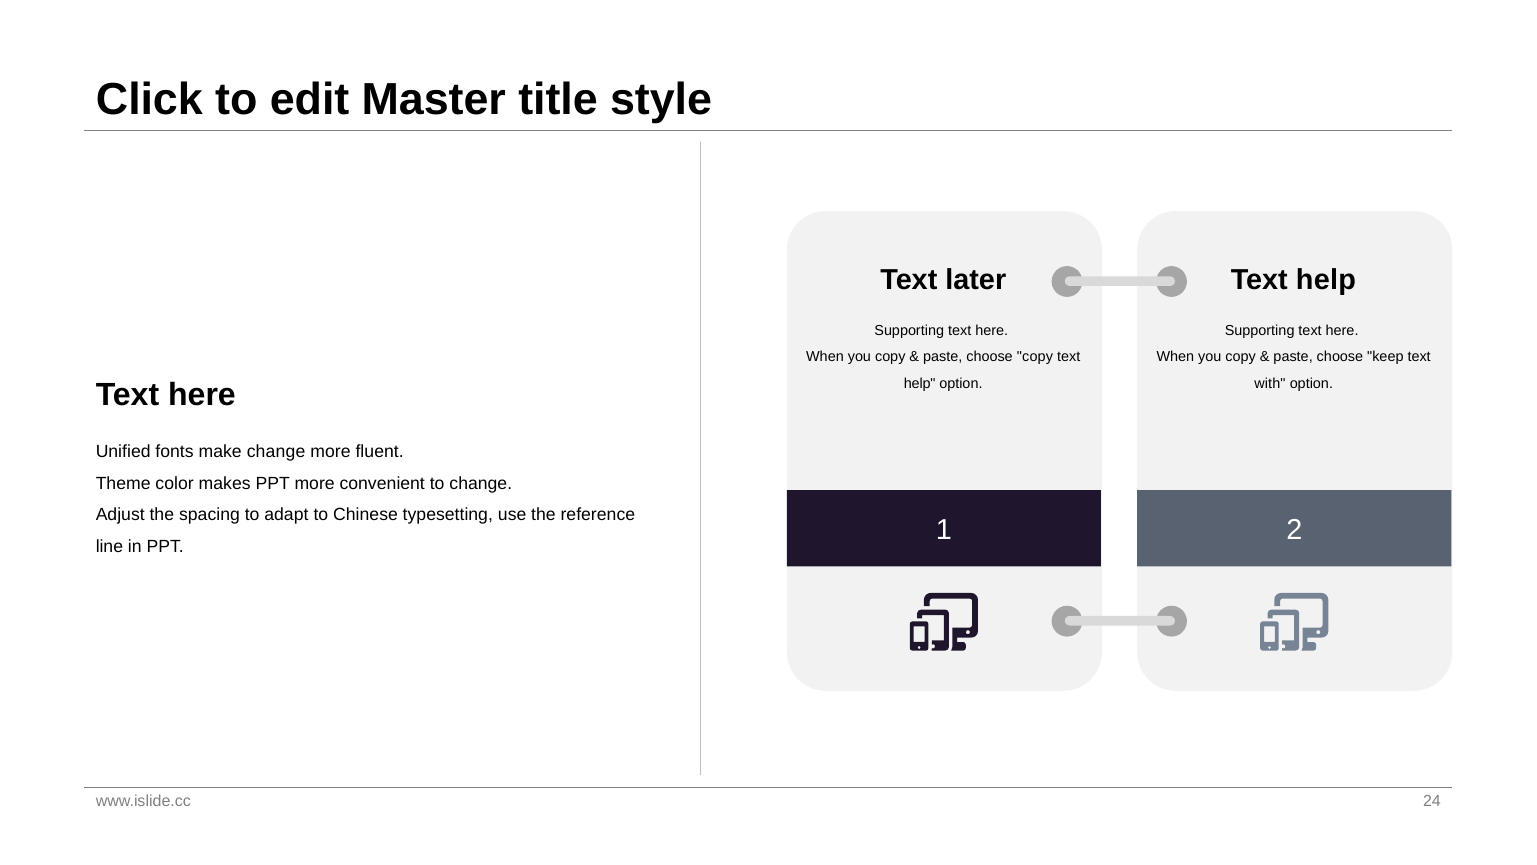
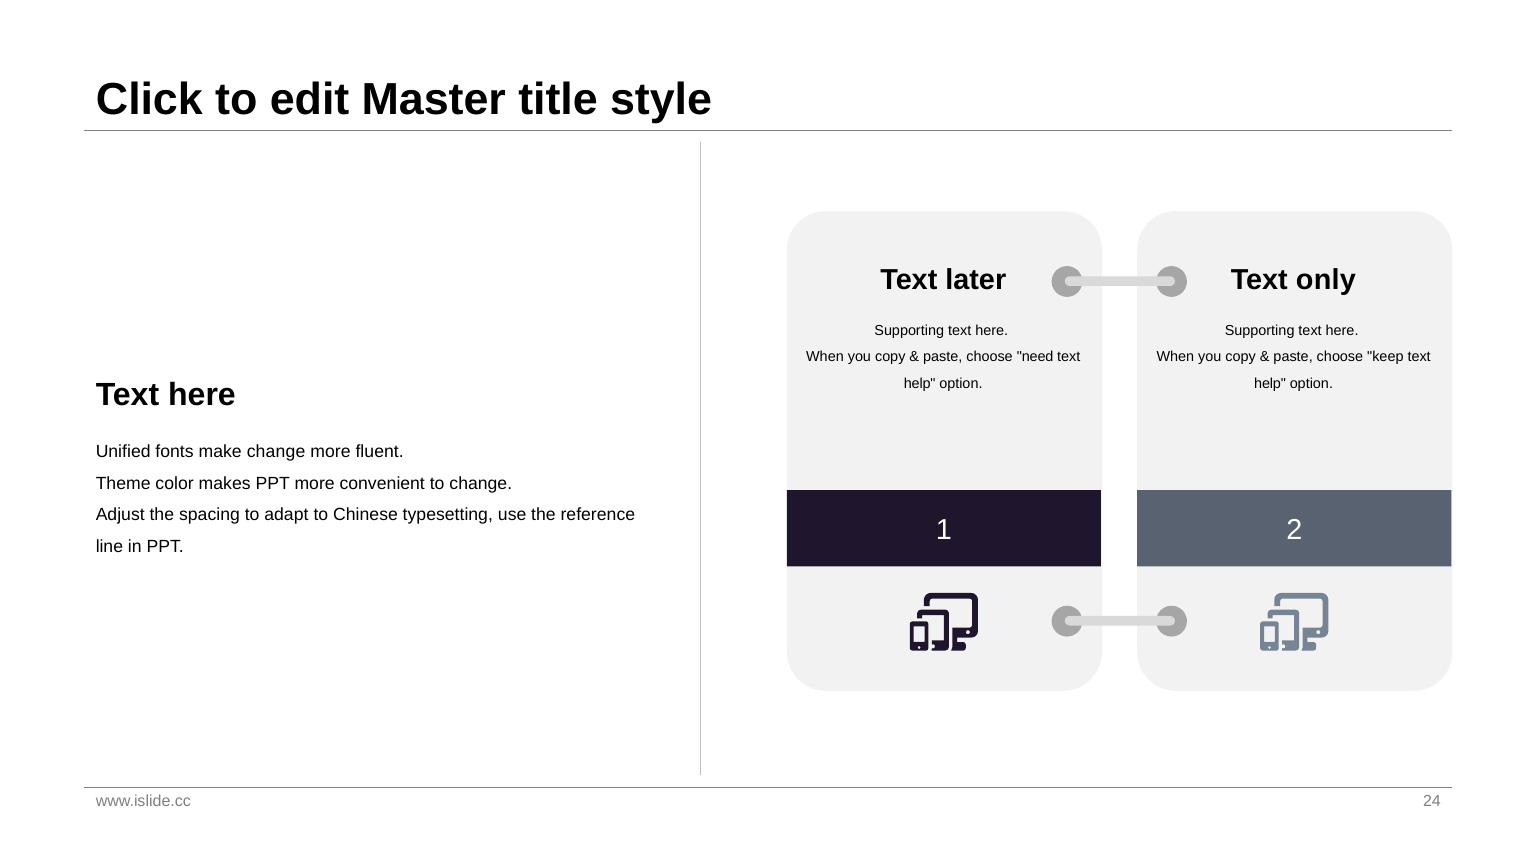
help at (1326, 280): help -> only
choose copy: copy -> need
with at (1270, 383): with -> help
